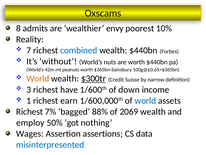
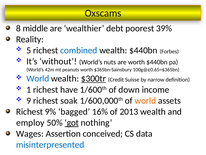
admits: admits -> middle
envy: envy -> debt
10%: 10% -> 39%
7: 7 -> 5
World at (38, 78) colour: orange -> blue
3: 3 -> 1
1: 1 -> 9
earn: earn -> soak
world at (145, 100) colour: blue -> orange
7%: 7% -> 9%
88%: 88% -> 16%
2069: 2069 -> 2013
got underline: none -> present
assertions: assertions -> conceived
